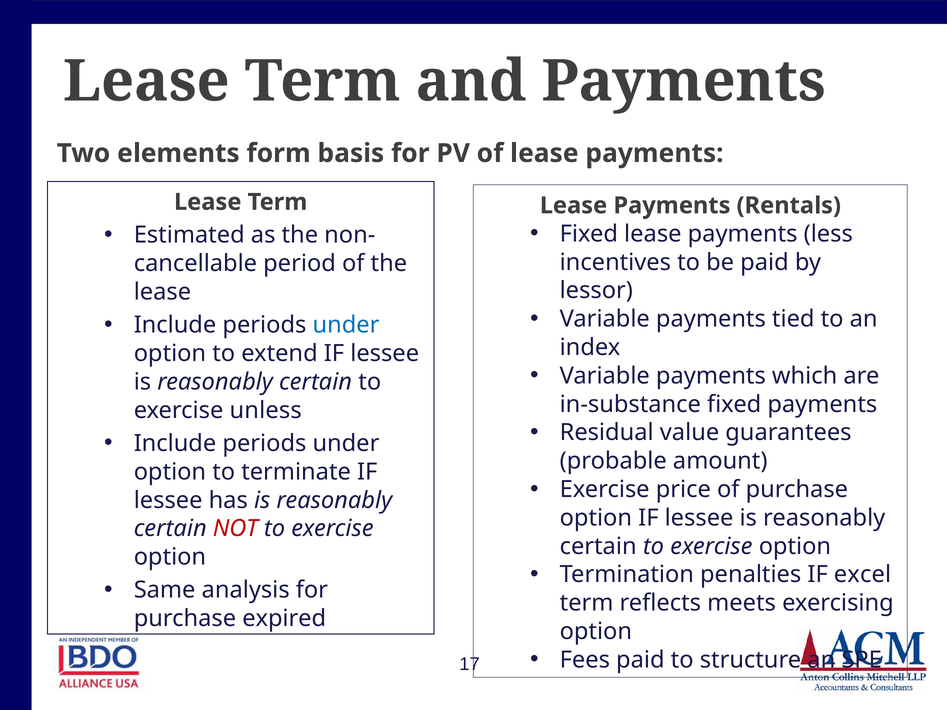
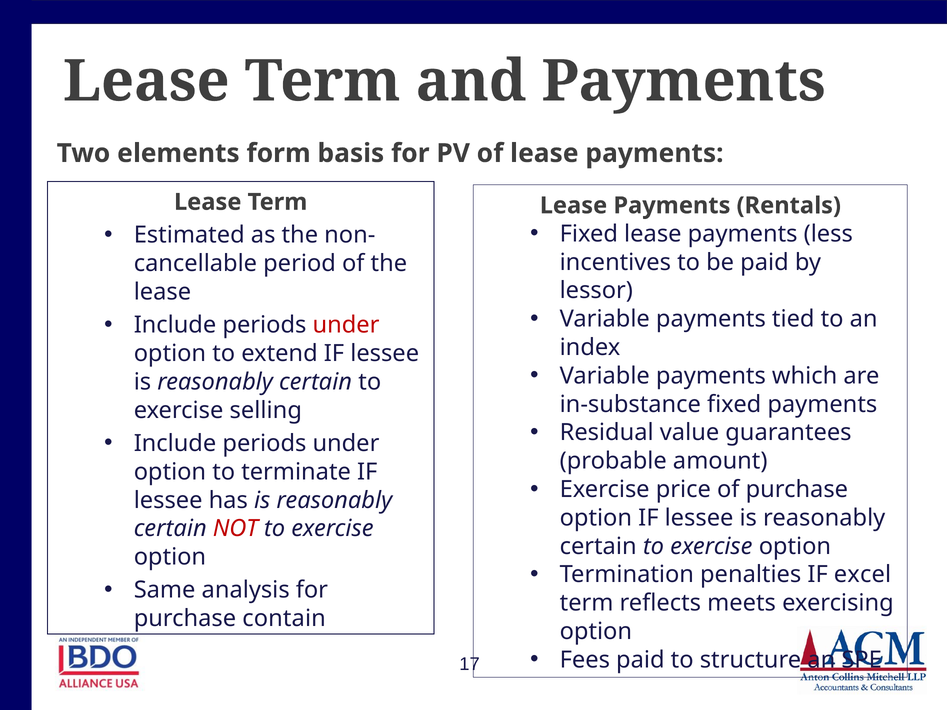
under at (346, 325) colour: blue -> red
unless: unless -> selling
expired: expired -> contain
